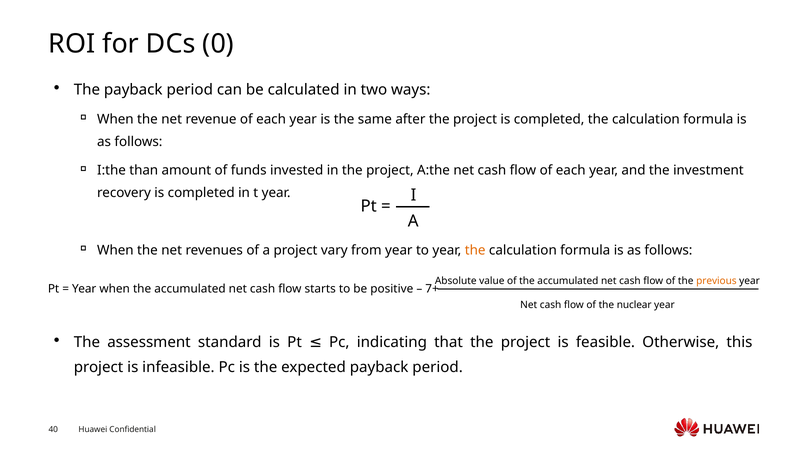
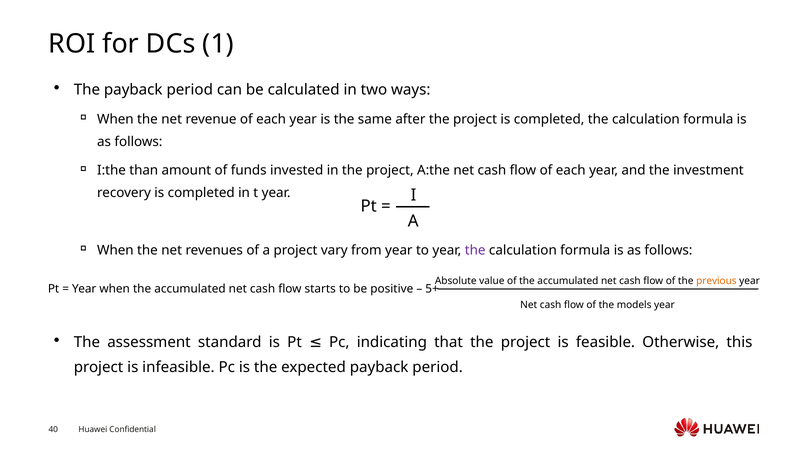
0: 0 -> 1
the at (475, 250) colour: orange -> purple
7+: 7+ -> 5+
nuclear: nuclear -> models
